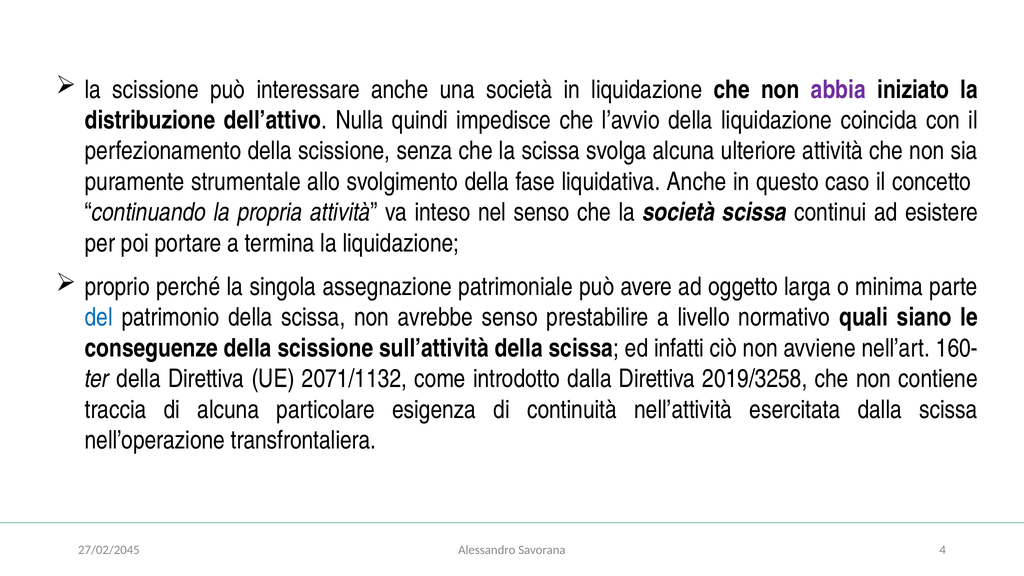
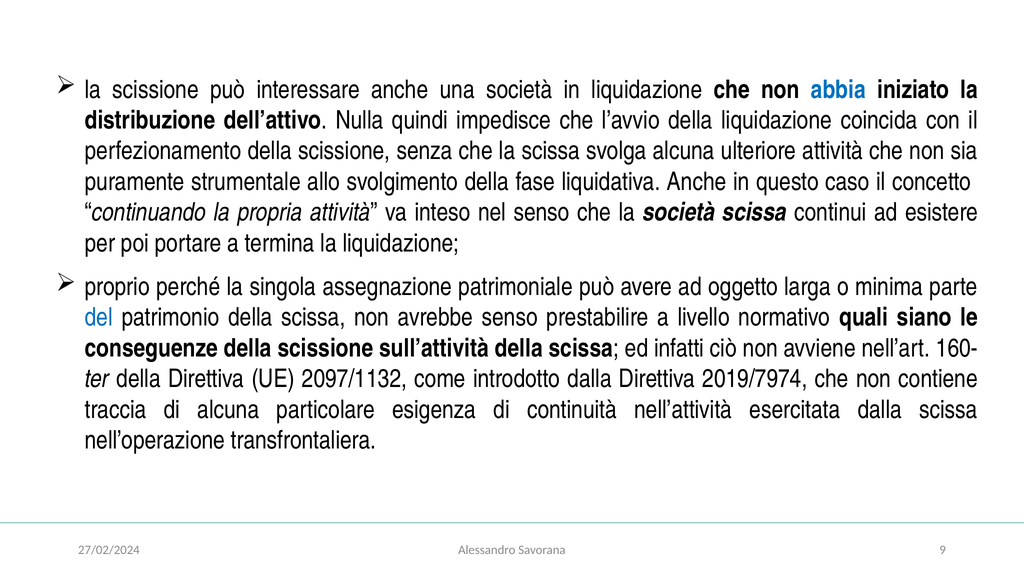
abbia colour: purple -> blue
2071/1132: 2071/1132 -> 2097/1132
2019/3258: 2019/3258 -> 2019/7974
4: 4 -> 9
27/02/2045: 27/02/2045 -> 27/02/2024
